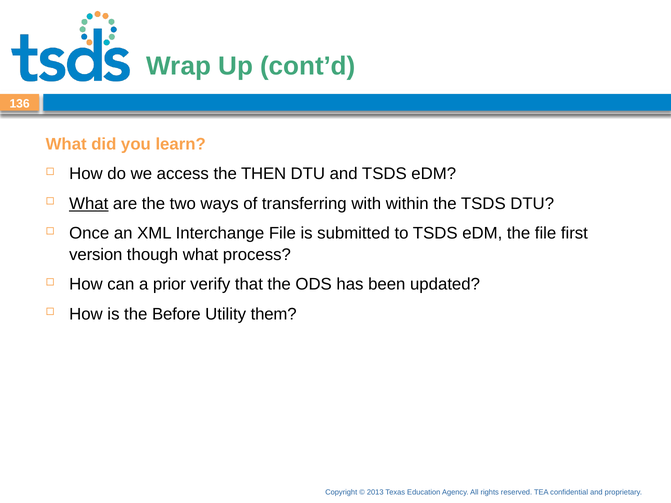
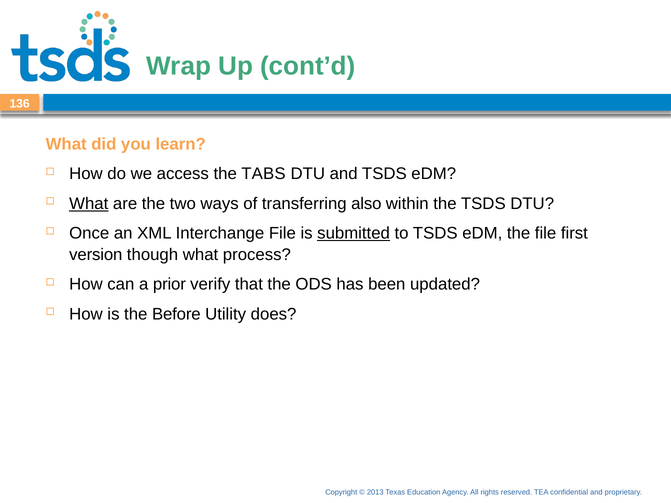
THEN: THEN -> TABS
with: with -> also
submitted underline: none -> present
them: them -> does
